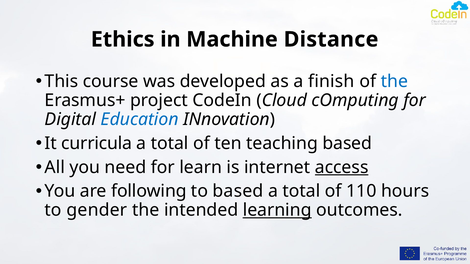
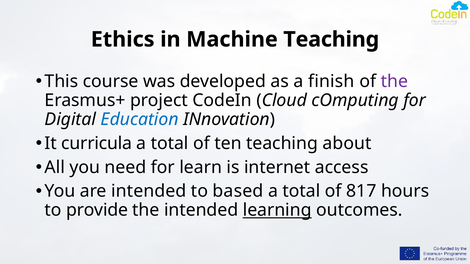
Machine Distance: Distance -> Teaching
the at (394, 82) colour: blue -> purple
teaching based: based -> about
access underline: present -> none
are following: following -> intended
110: 110 -> 817
gender: gender -> provide
